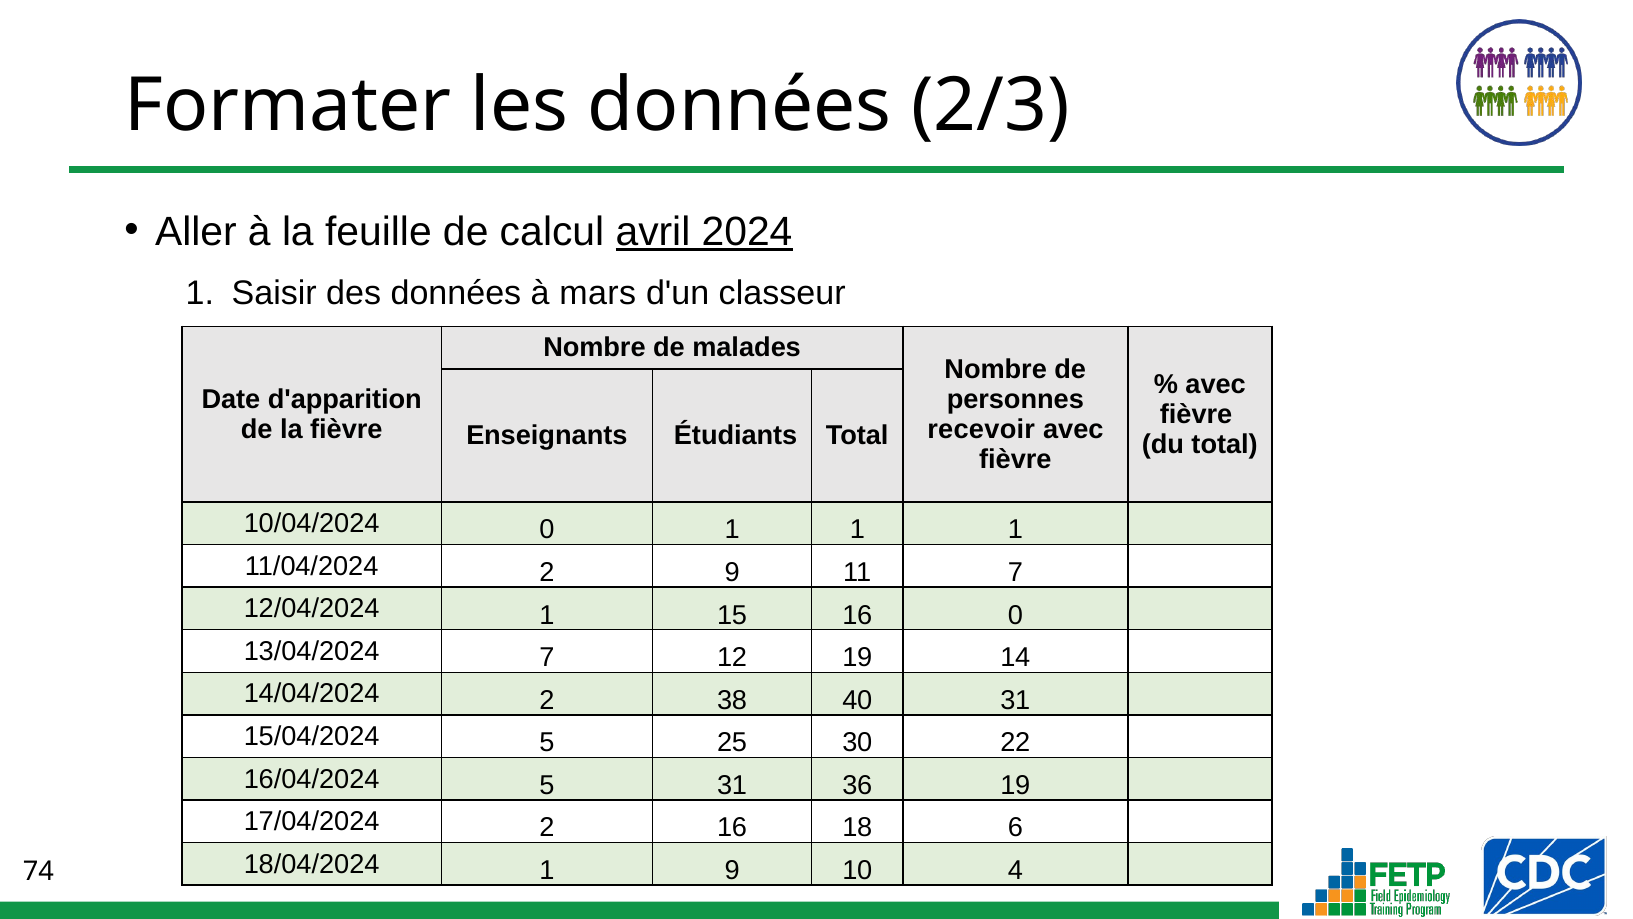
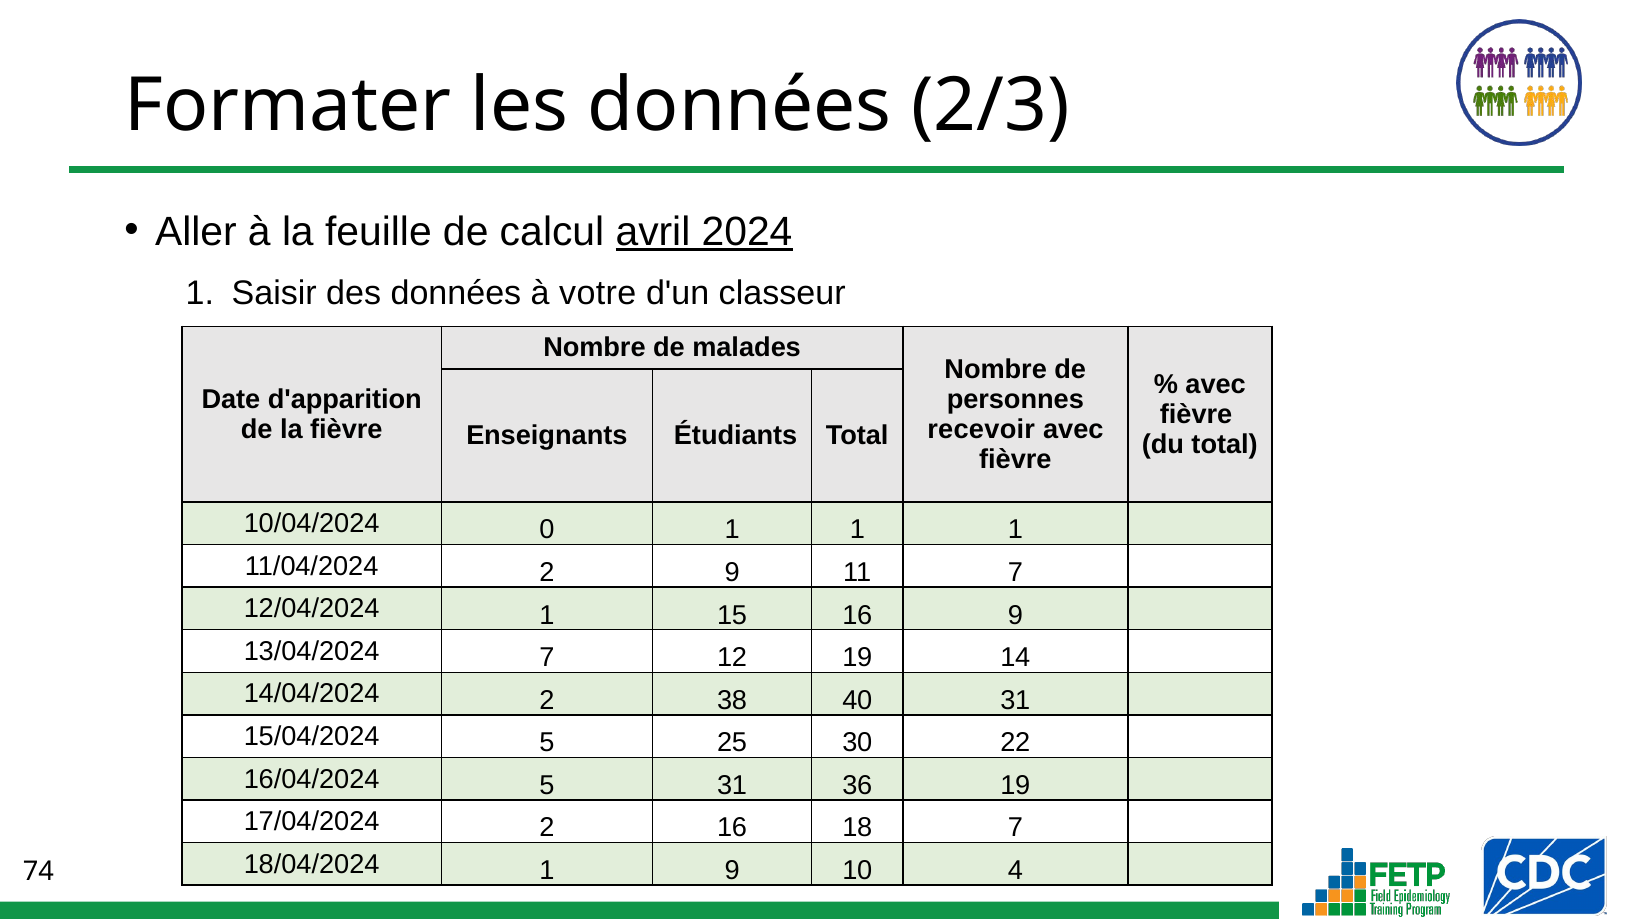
mars: mars -> votre
16 0: 0 -> 9
18 6: 6 -> 7
